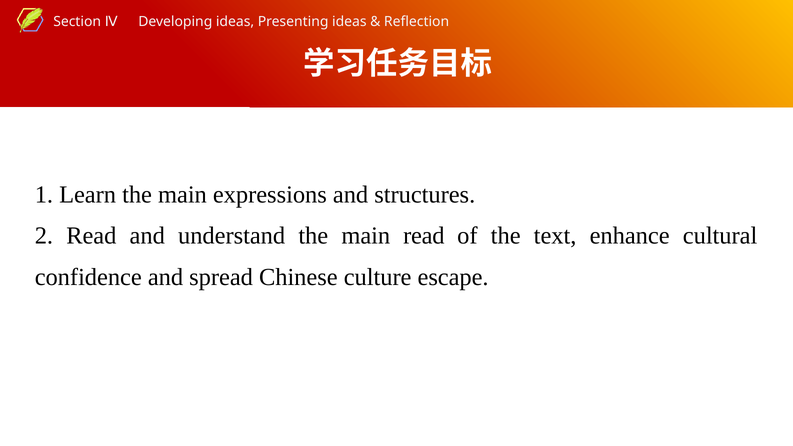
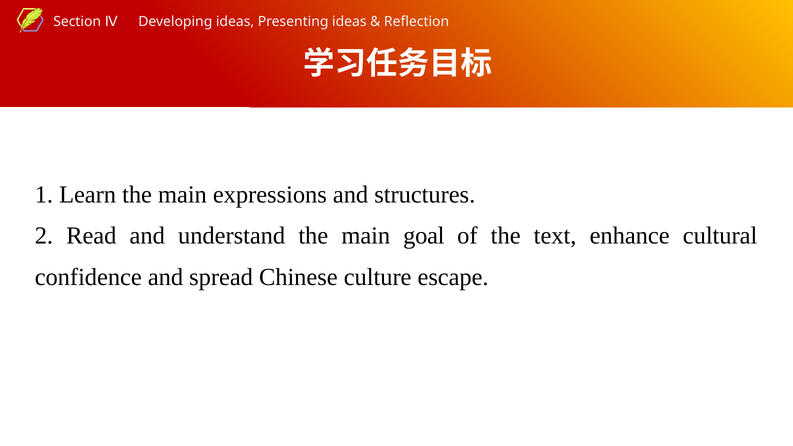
main read: read -> goal
